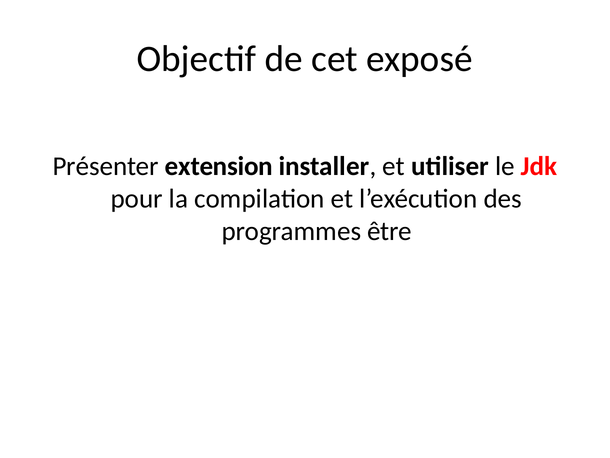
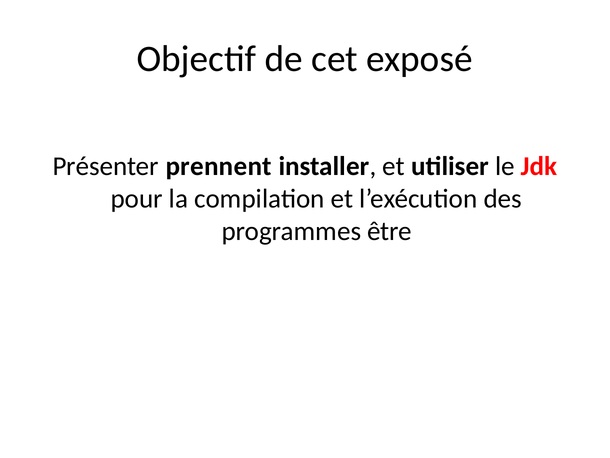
extension: extension -> prennent
